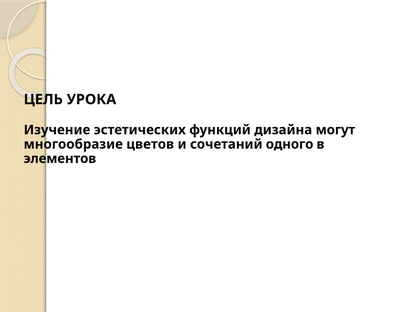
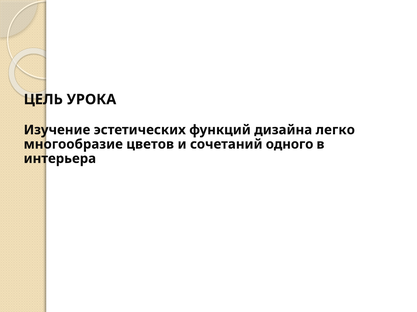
могут: могут -> легко
элементов: элементов -> интерьера
